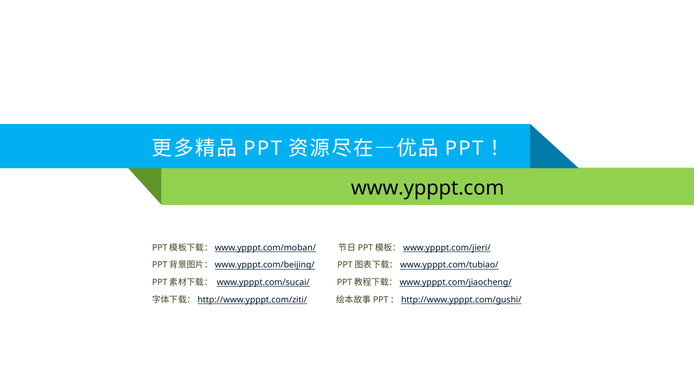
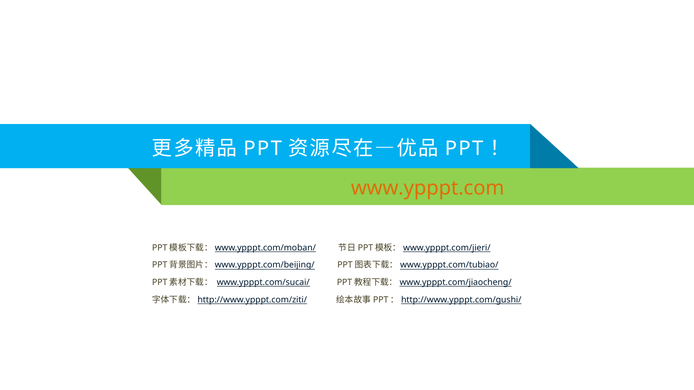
www.ypppt.com colour: black -> orange
